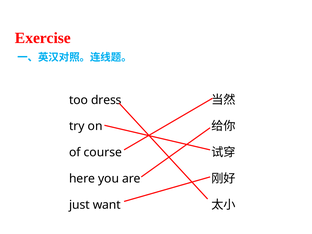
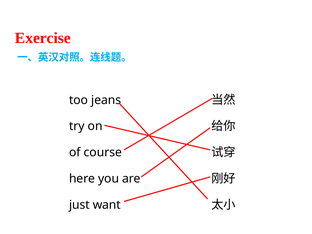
dress: dress -> jeans
